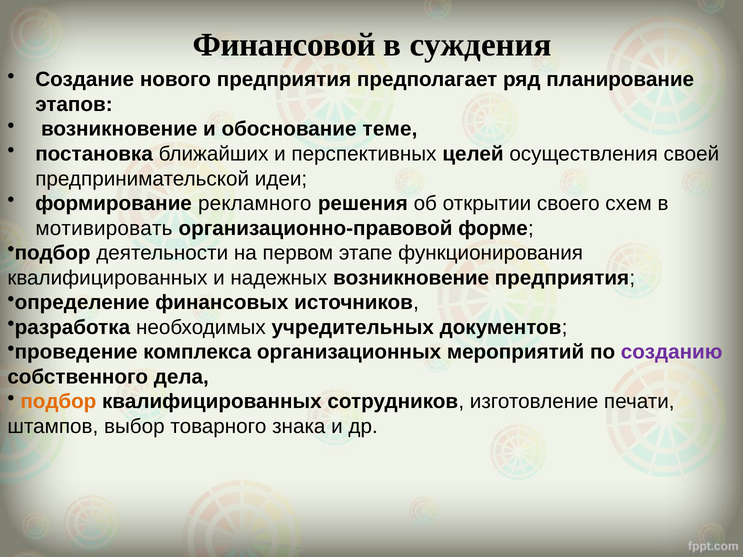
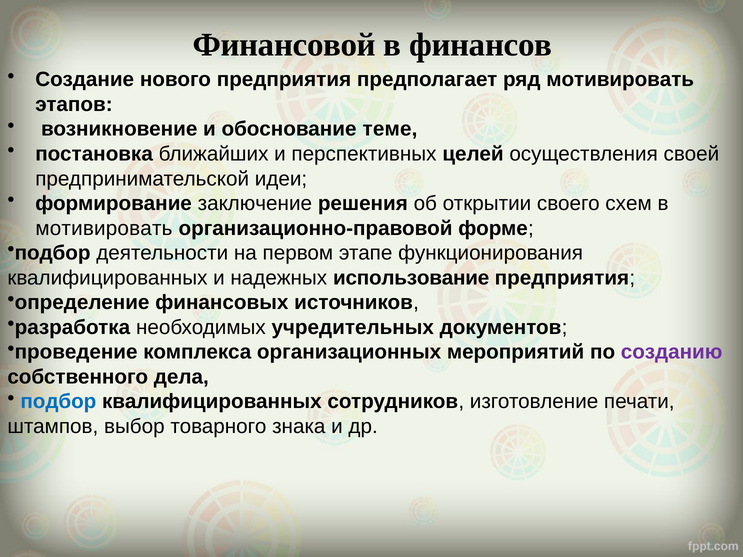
суждения: суждения -> финансов
ряд планирование: планирование -> мотивировать
рекламного: рекламного -> заключение
надежных возникновение: возникновение -> использование
подбор at (58, 402) colour: orange -> blue
